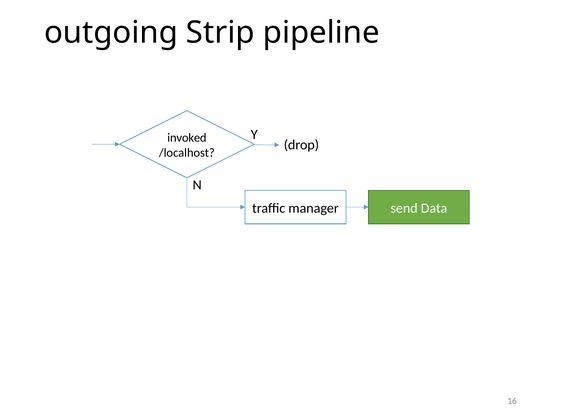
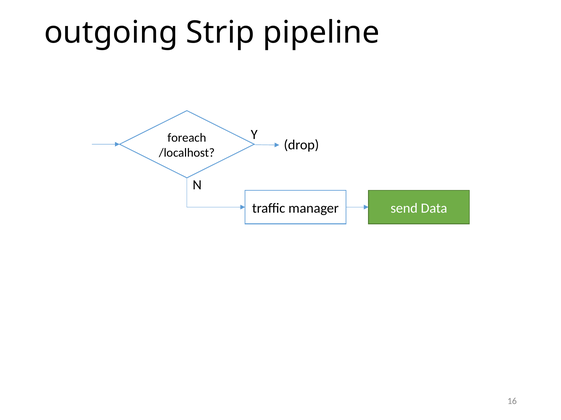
invoked: invoked -> foreach
